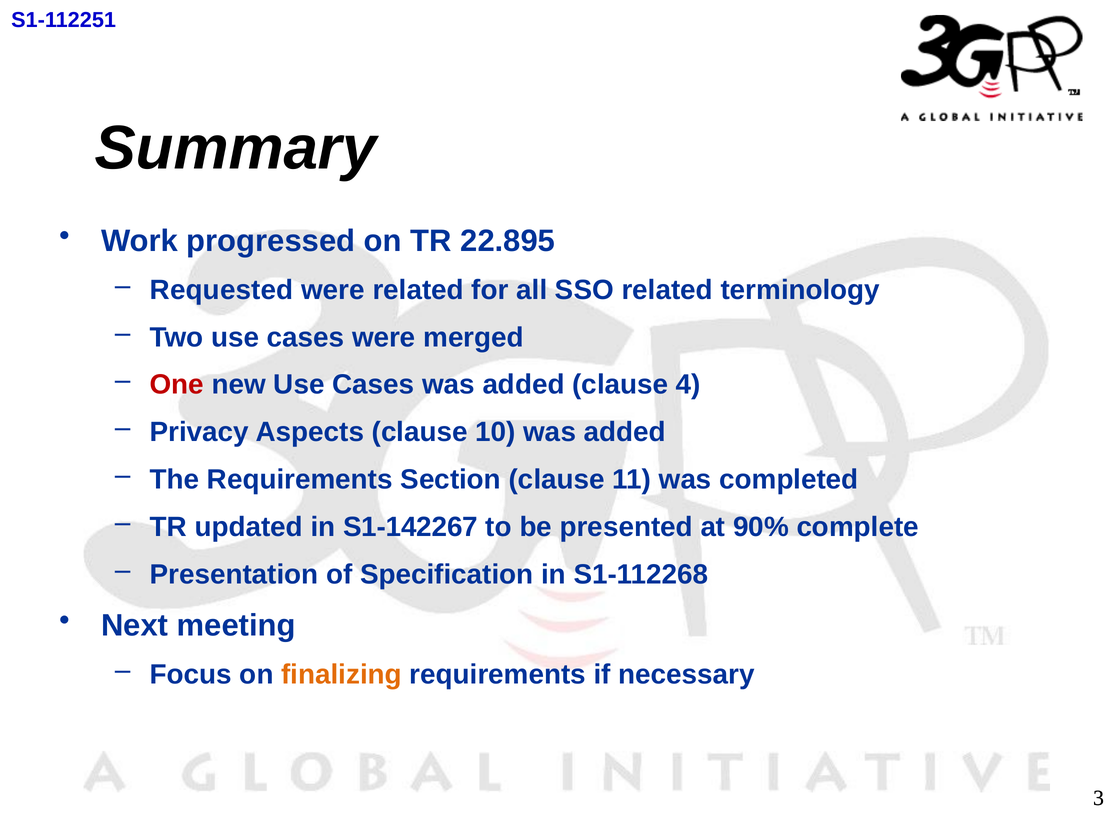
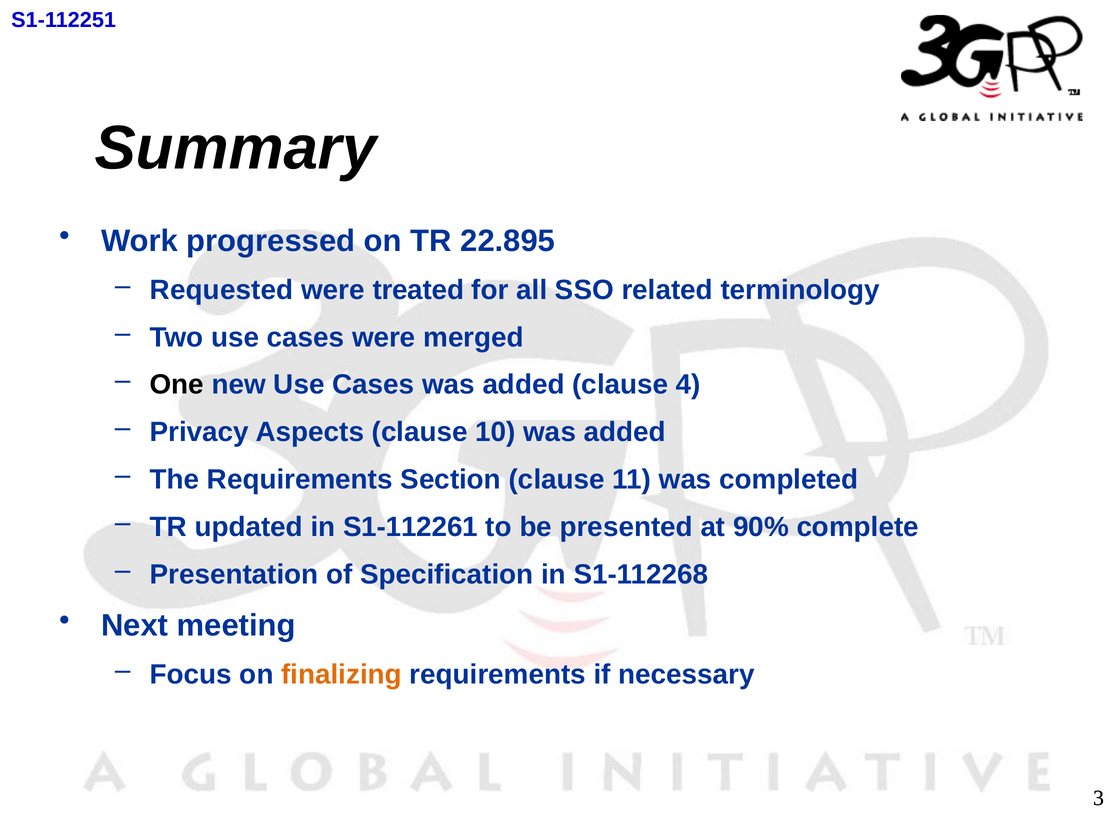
were related: related -> treated
One colour: red -> black
S1-142267: S1-142267 -> S1-112261
